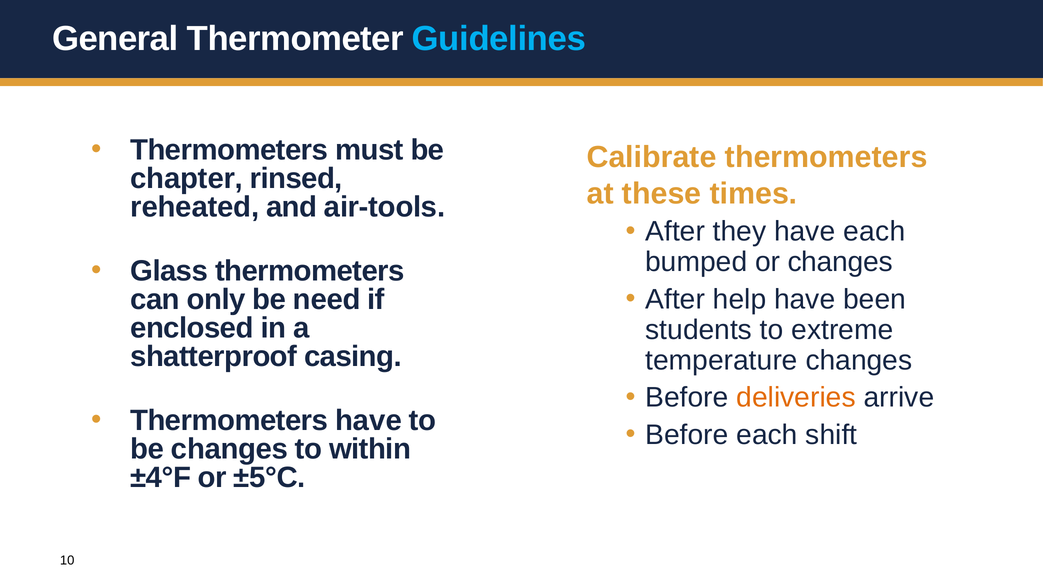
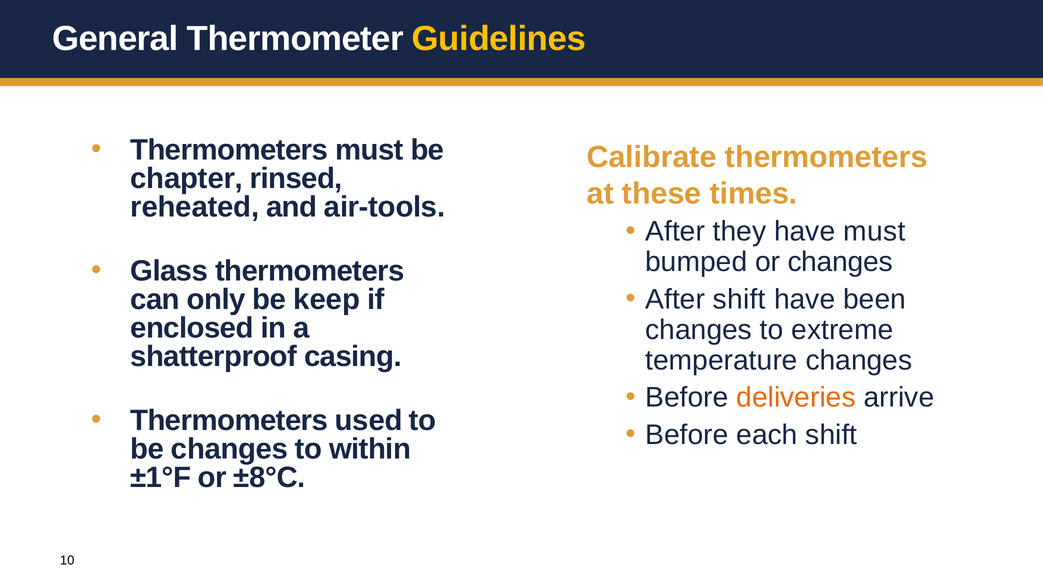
Guidelines colour: light blue -> yellow
have each: each -> must
After help: help -> shift
need: need -> keep
students at (699, 330): students -> changes
Thermometers have: have -> used
±4°F: ±4°F -> ±1°F
±5°C: ±5°C -> ±8°C
